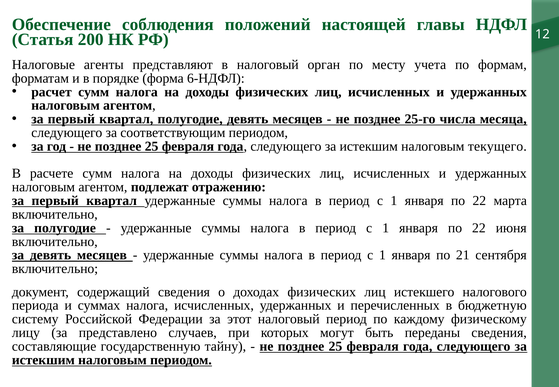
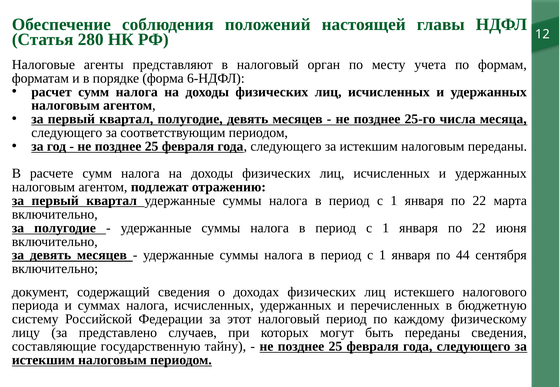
200: 200 -> 280
налоговым текущего: текущего -> переданы
21: 21 -> 44
